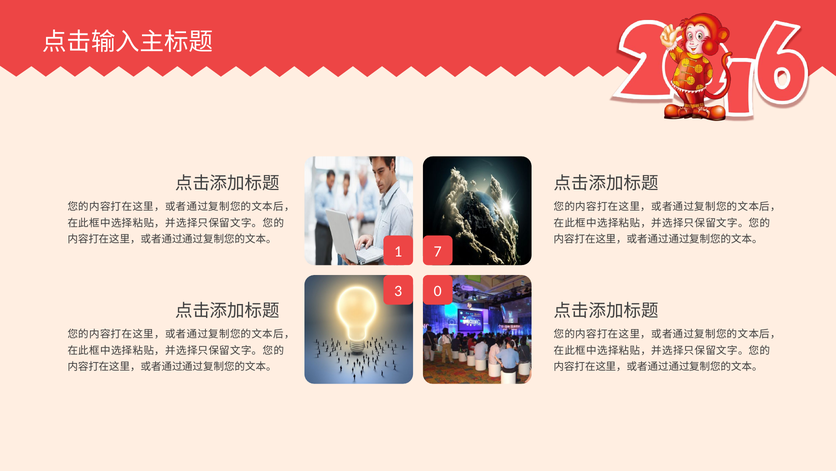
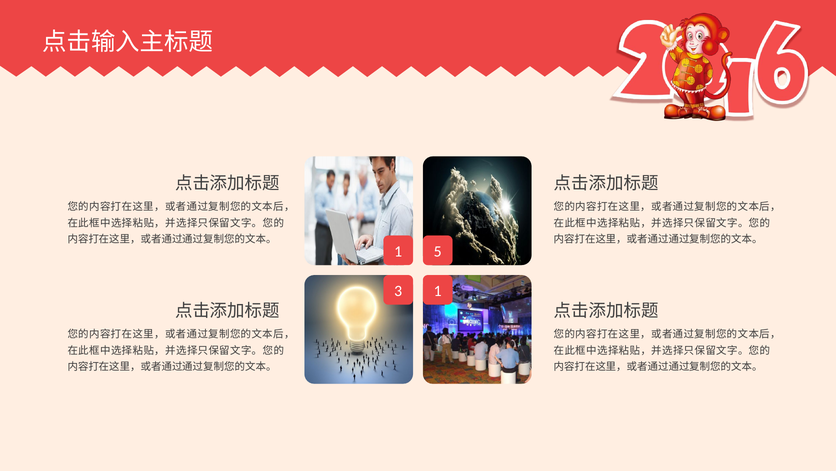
7: 7 -> 5
3 0: 0 -> 1
